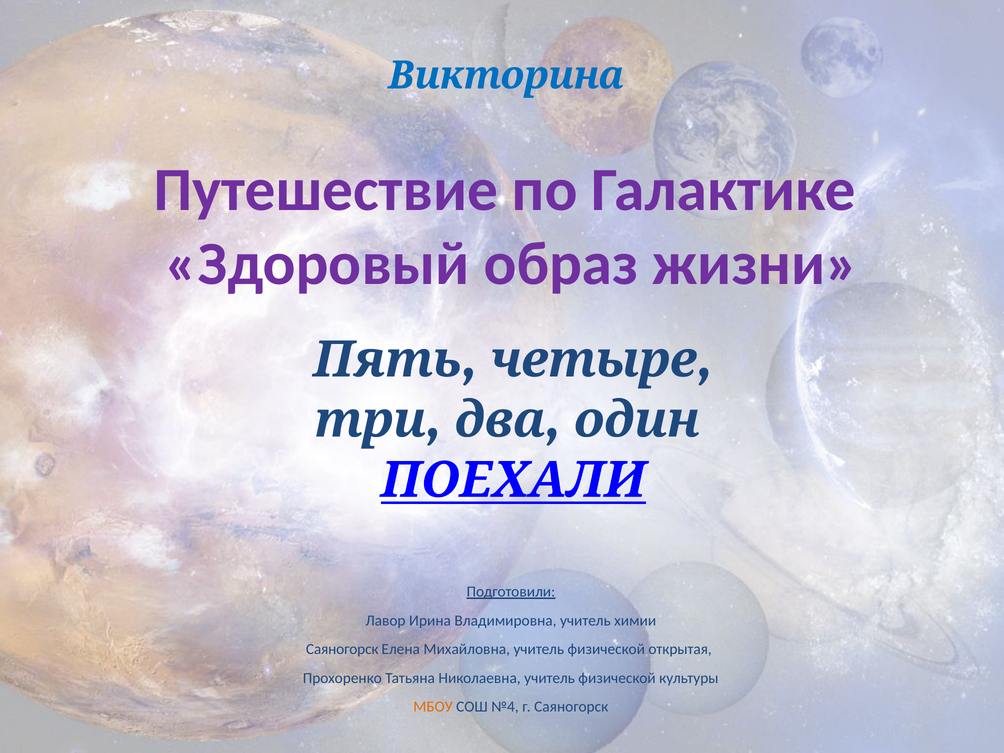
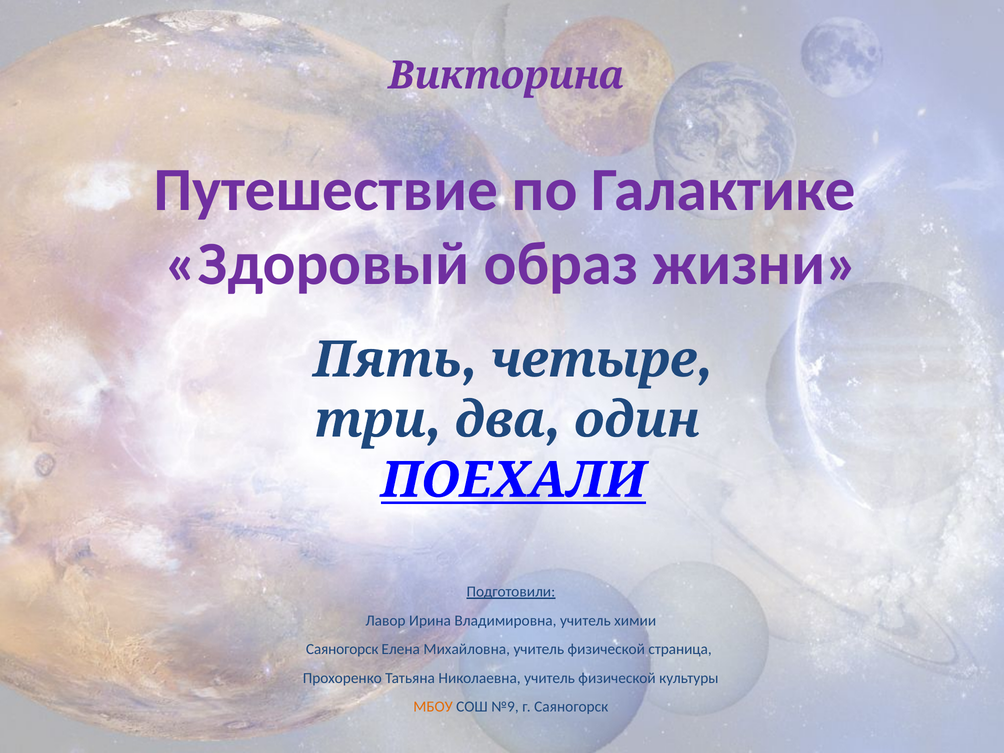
Викторина colour: blue -> purple
открытая: открытая -> страница
№4: №4 -> №9
